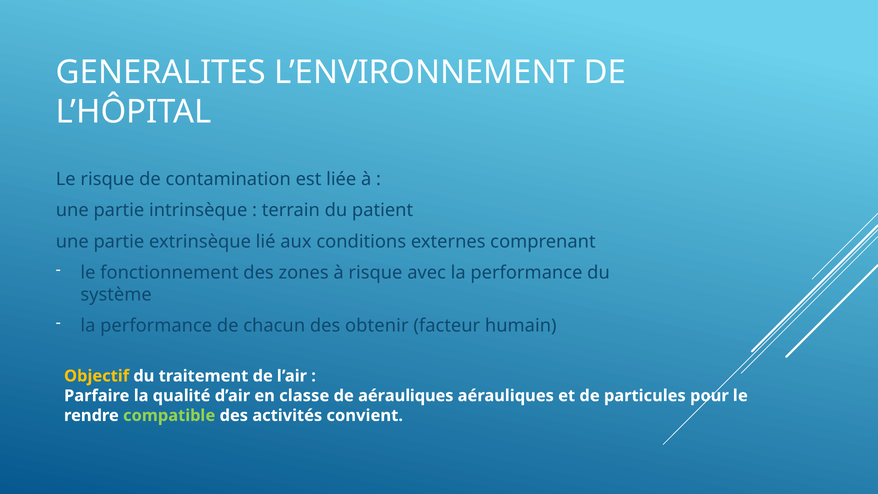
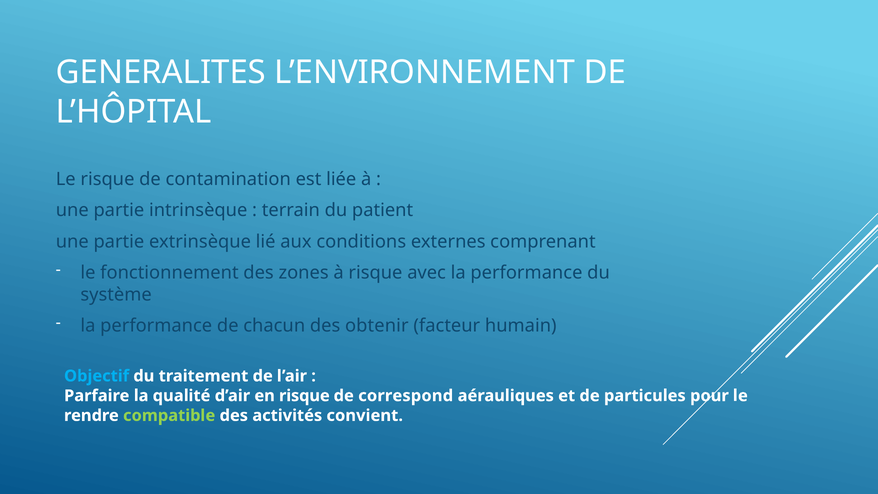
Objectif colour: yellow -> light blue
en classe: classe -> risque
de aérauliques: aérauliques -> correspond
